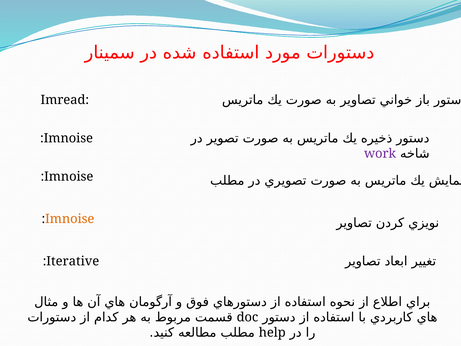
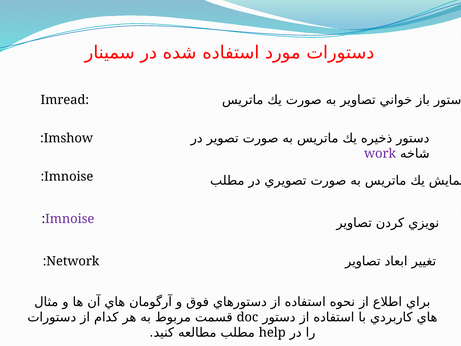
Imnoise at (68, 138): Imnoise -> Imshow
Imnoise at (70, 219) colour: orange -> purple
Iterative: Iterative -> Network
